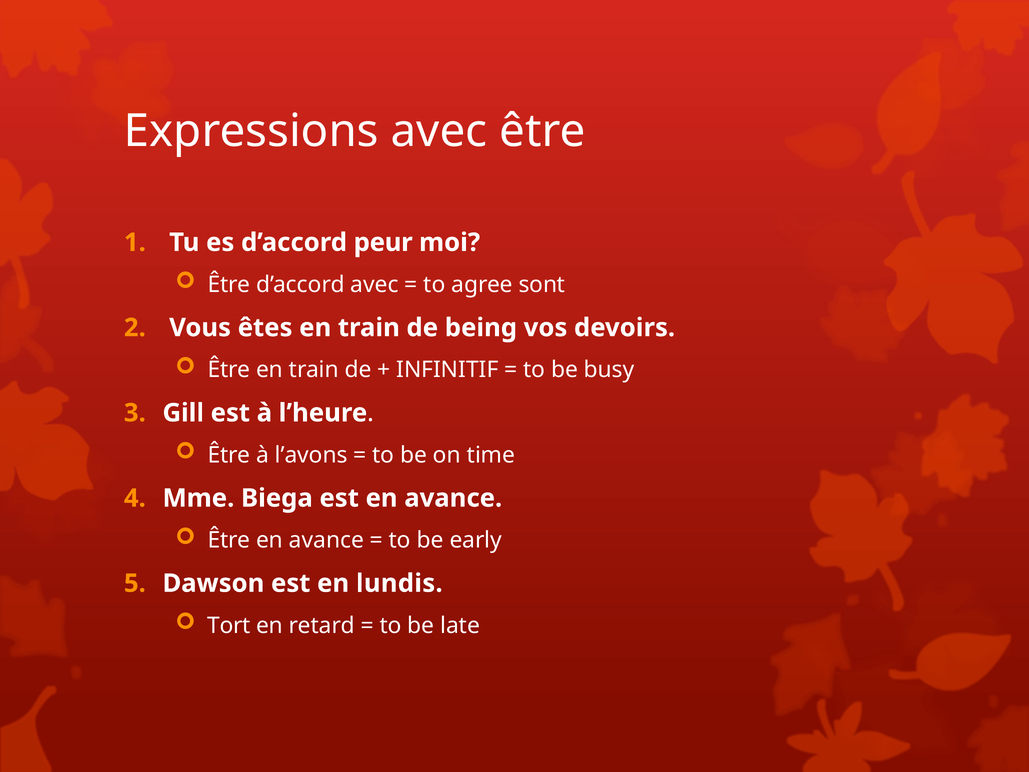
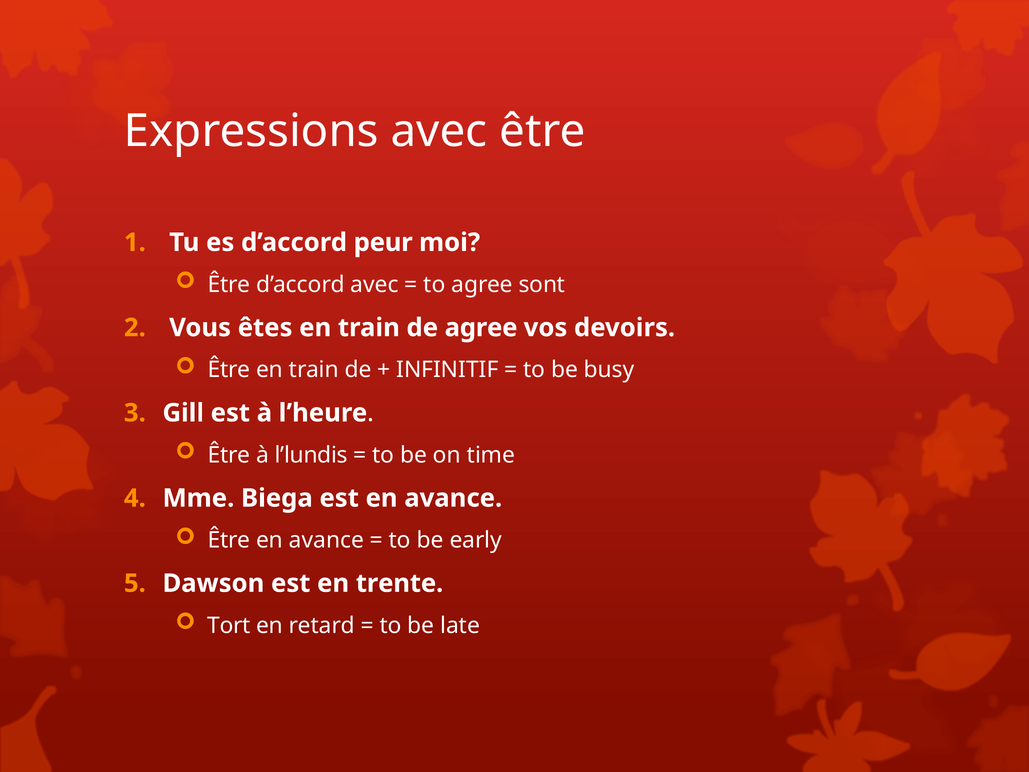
de being: being -> agree
l’avons: l’avons -> l’lundis
lundis: lundis -> trente
